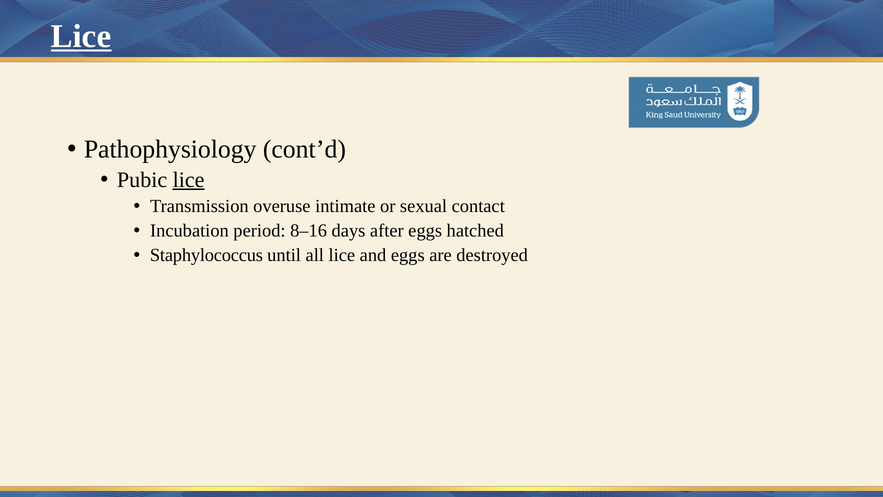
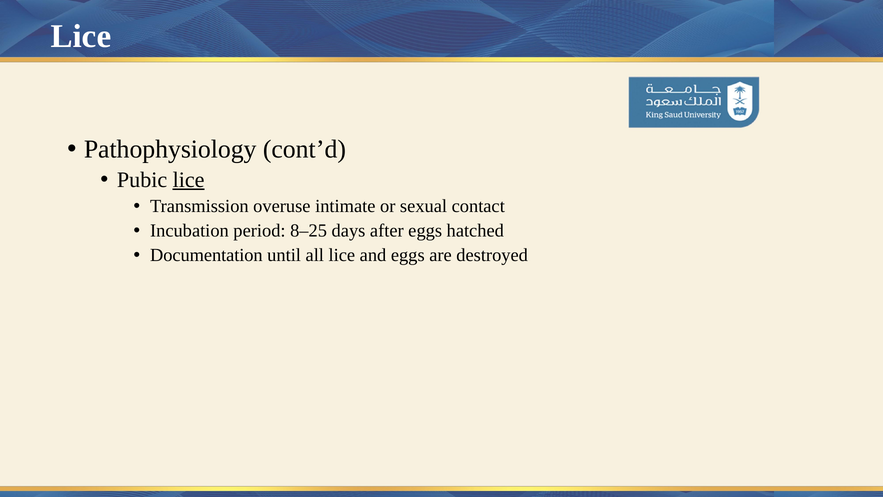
Lice at (81, 36) underline: present -> none
8–16: 8–16 -> 8–25
Staphylococcus: Staphylococcus -> Documentation
